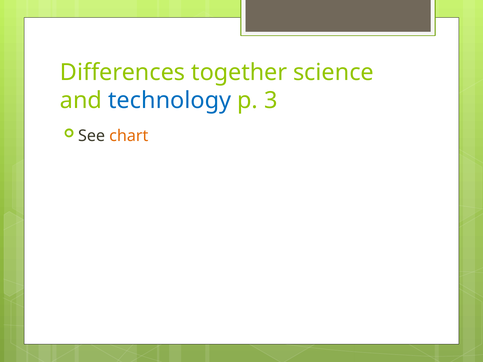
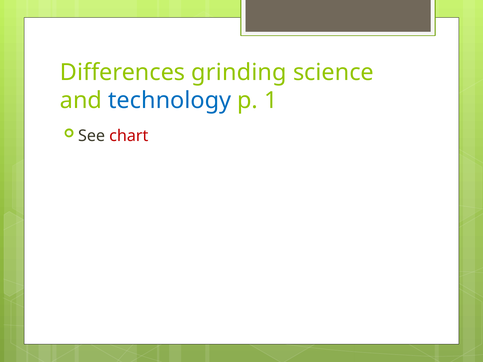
together: together -> grinding
3: 3 -> 1
chart colour: orange -> red
